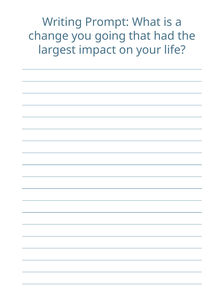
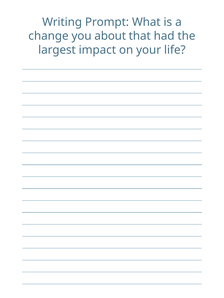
going: going -> about
